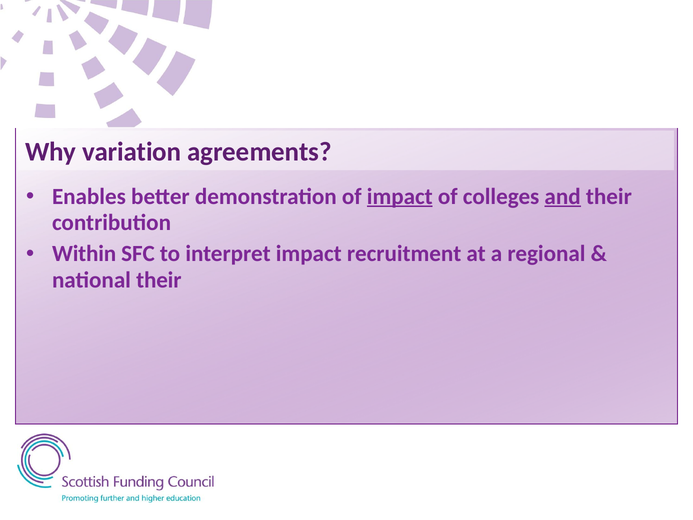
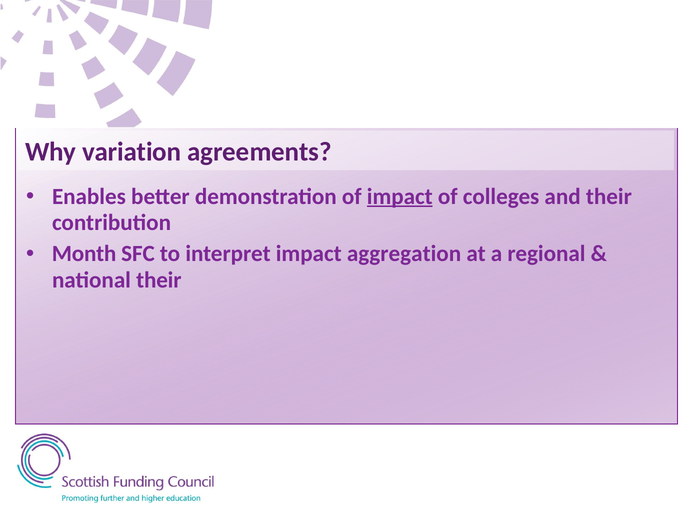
and underline: present -> none
Within: Within -> Month
recruitment: recruitment -> aggregation
